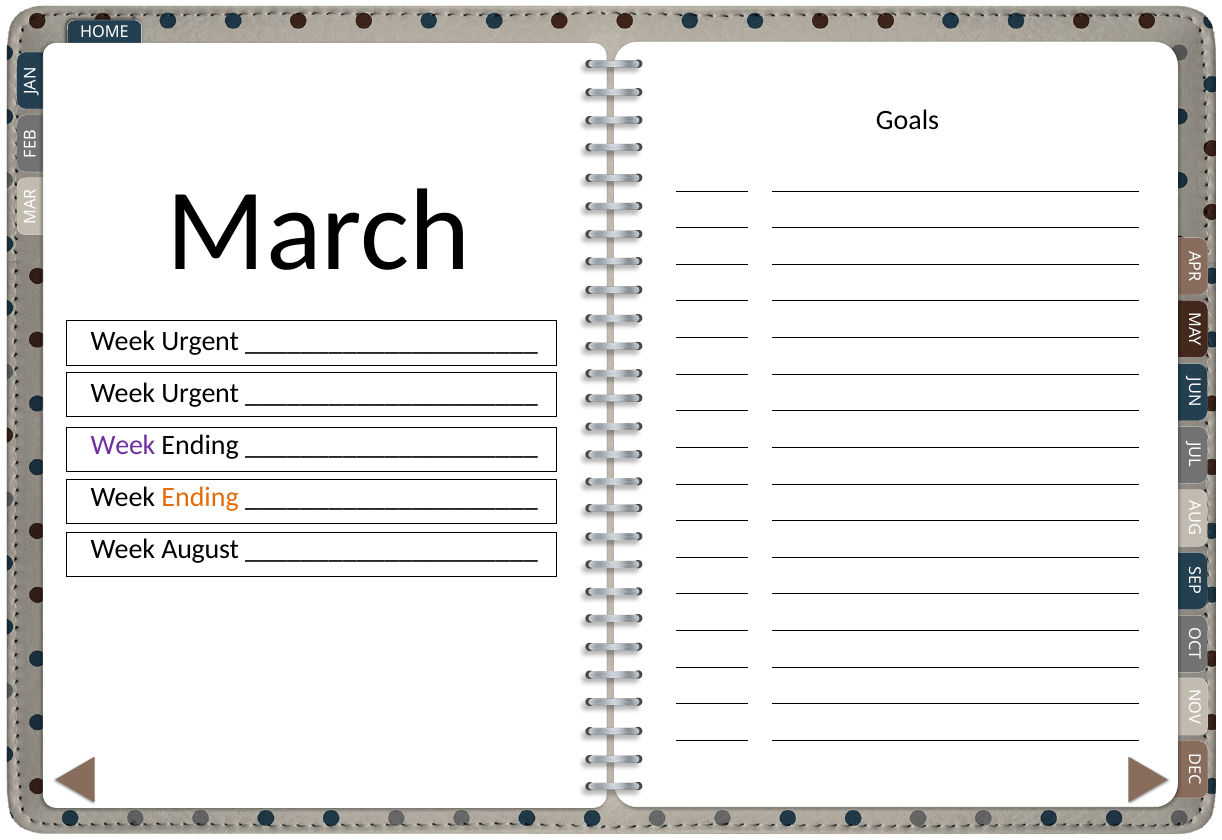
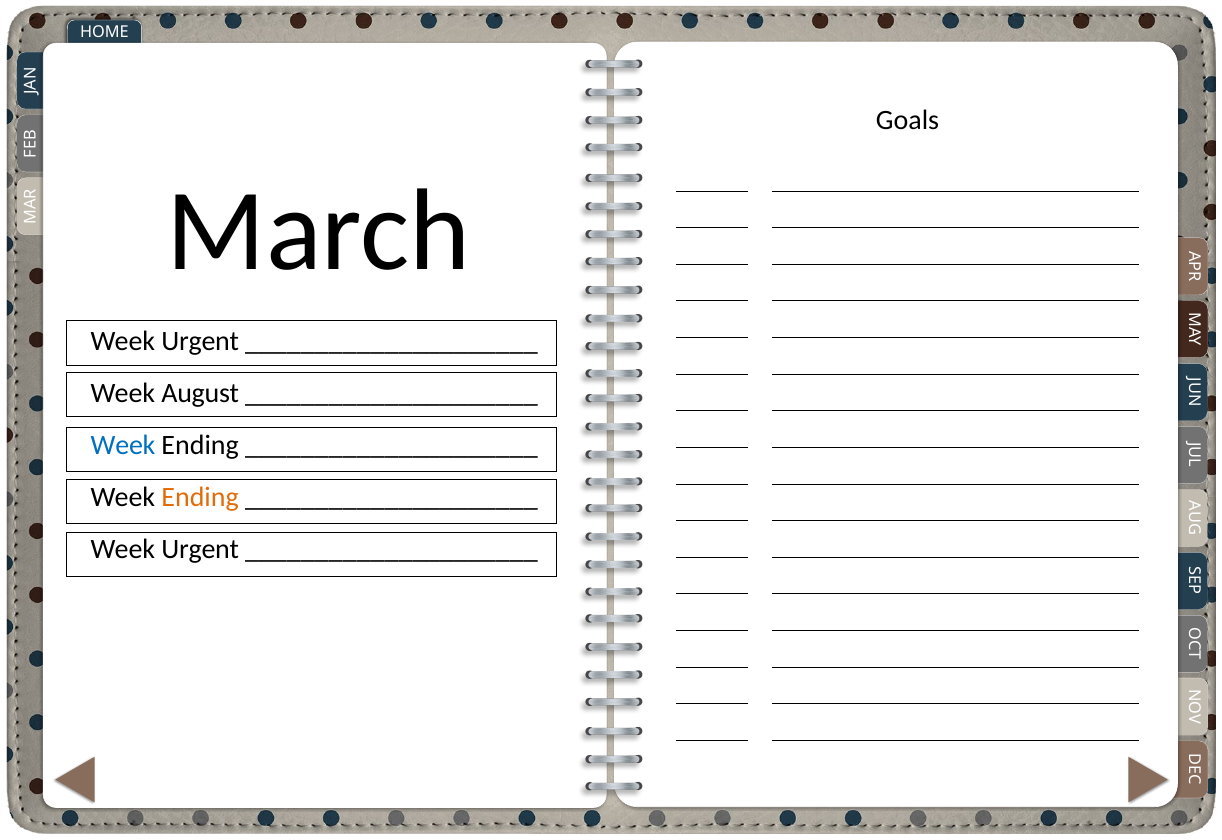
Urgent at (200, 393): Urgent -> August
Week at (123, 445) colour: purple -> blue
August at (200, 550): August -> Urgent
